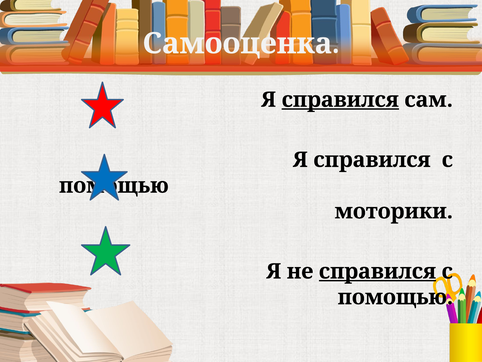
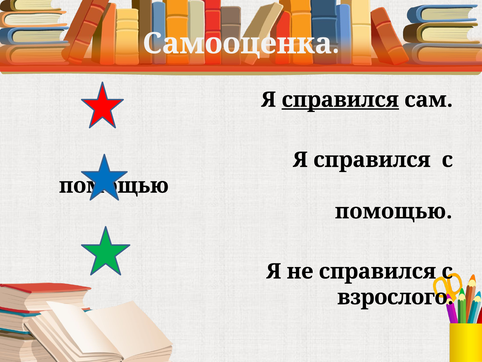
моторики at (394, 211): моторики -> помощью
справился at (378, 271) underline: present -> none
помощью at (395, 297): помощью -> взрослого
